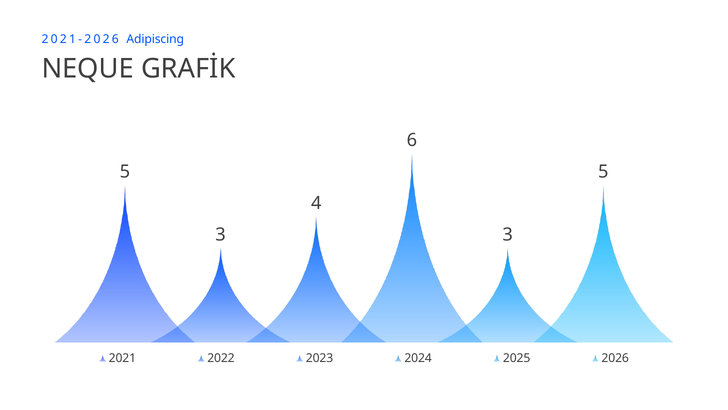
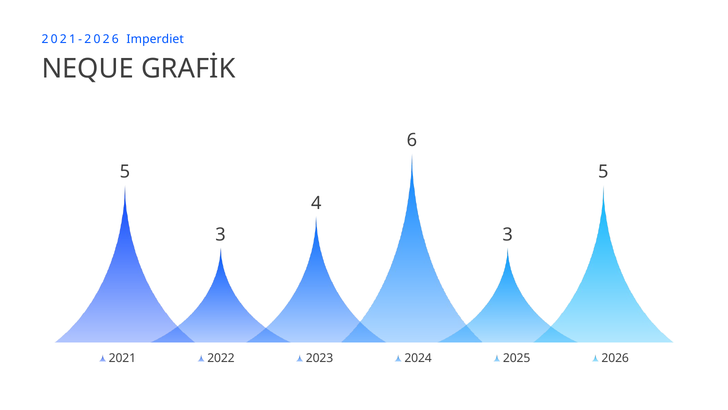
Adipiscing: Adipiscing -> Imperdiet
